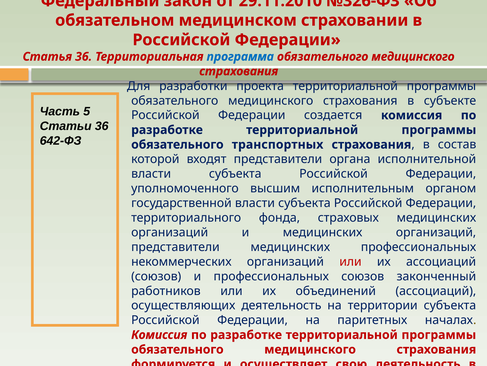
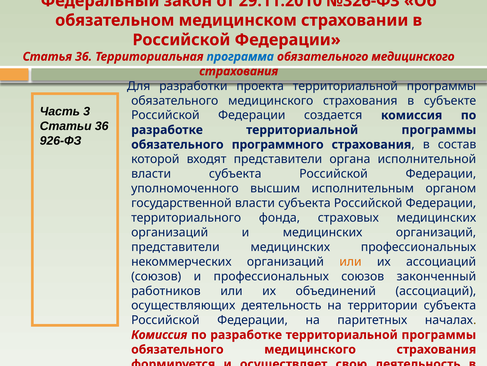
5: 5 -> 3
642-ФЗ: 642-ФЗ -> 926-ФЗ
транспортных: транспортных -> программного
или at (350, 261) colour: red -> orange
